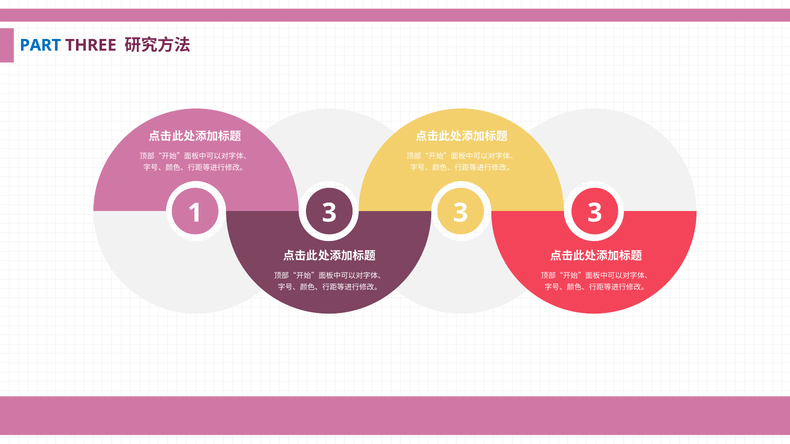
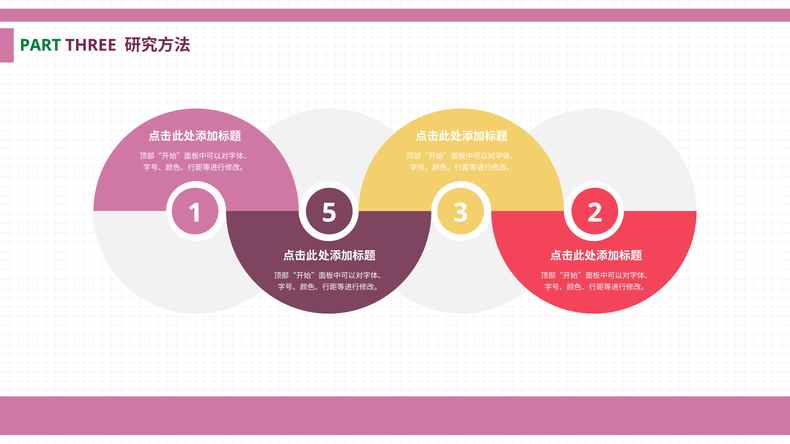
PART colour: blue -> green
1 3: 3 -> 5
3 at (595, 213): 3 -> 2
